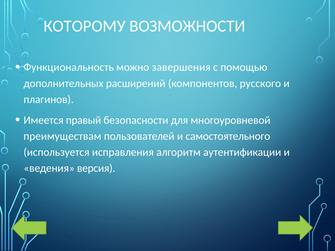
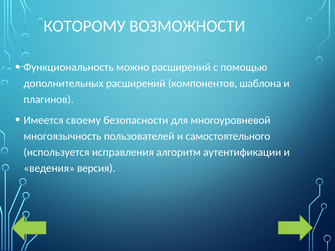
можно завершения: завершения -> расширений
русского: русского -> шаблона
правый: правый -> своему
преимуществам: преимуществам -> многоязычность
